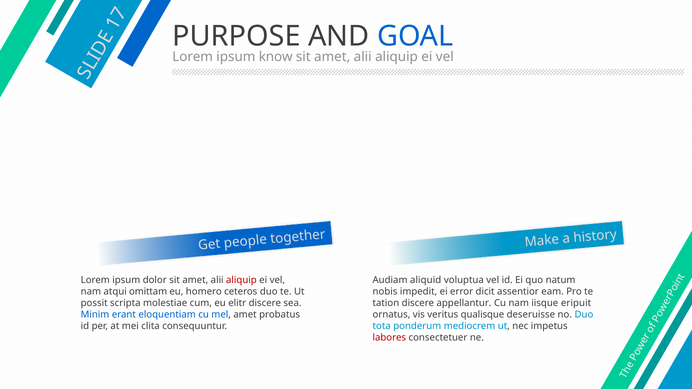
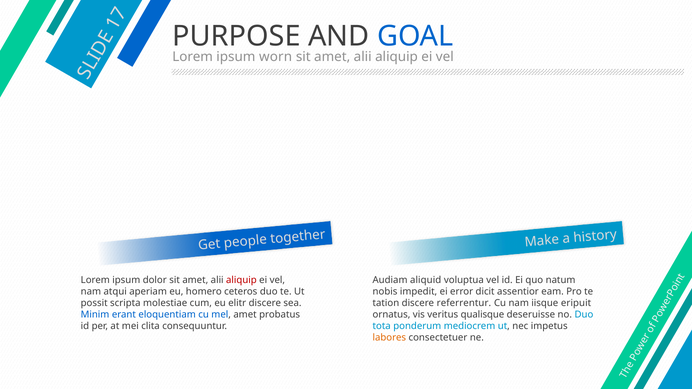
know: know -> worn
omittam: omittam -> aperiam
appellantur: appellantur -> referrentur
labores colour: red -> orange
